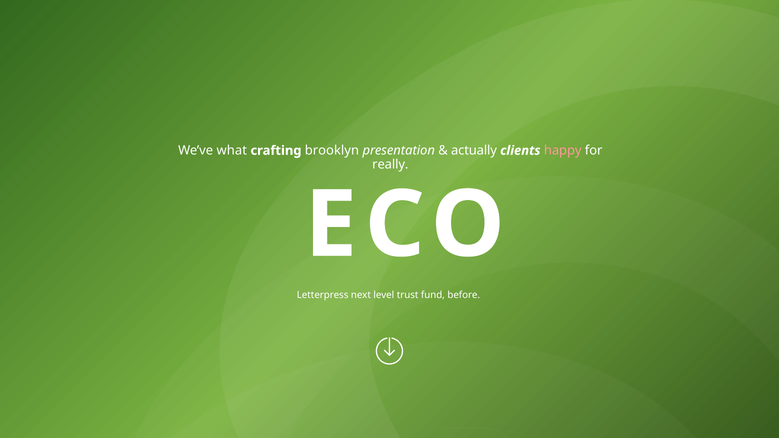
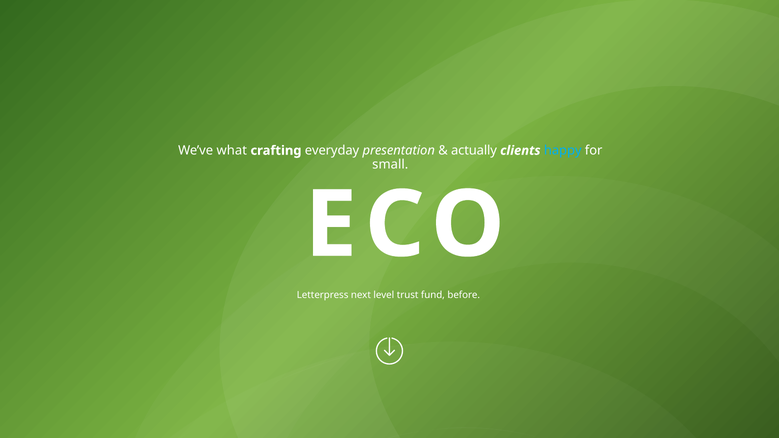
brooklyn: brooklyn -> everyday
happy colour: pink -> light blue
really: really -> small
